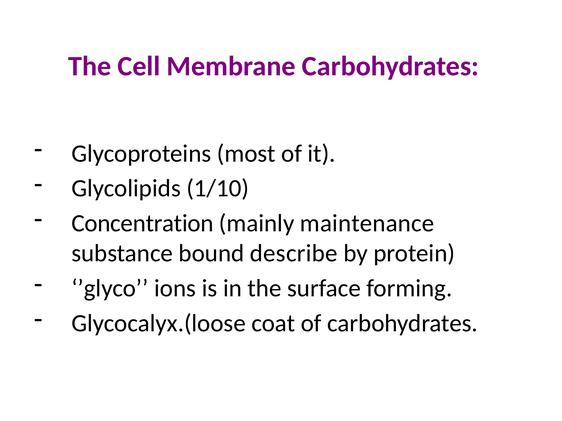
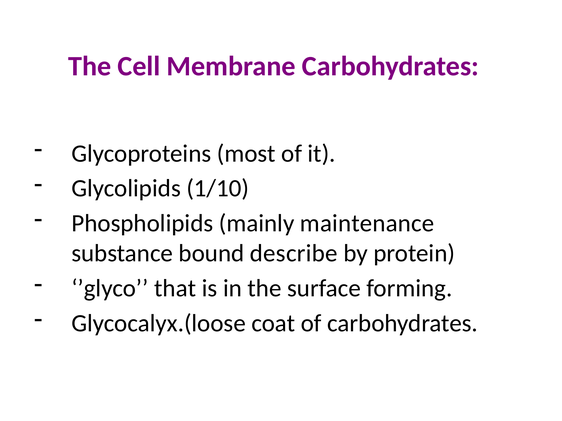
Concentration: Concentration -> Phospholipids
ions: ions -> that
